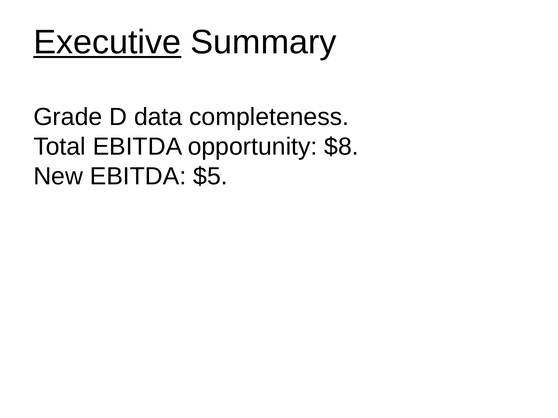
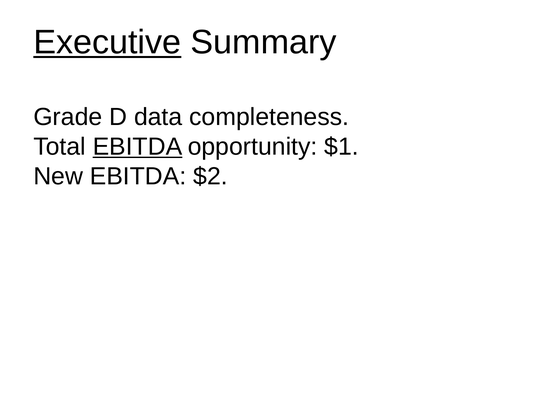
EBITDA at (137, 147) underline: none -> present
$8: $8 -> $1
$5: $5 -> $2
